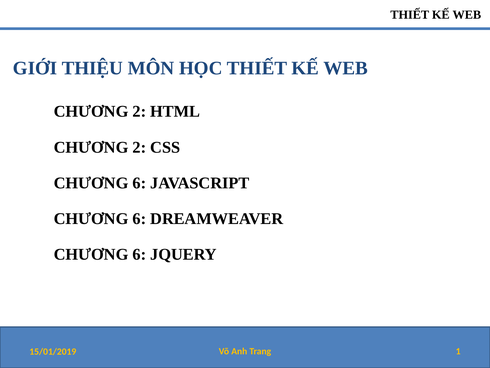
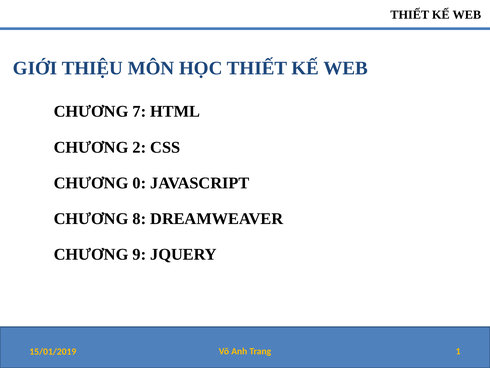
2 at (139, 111): 2 -> 7
6 at (139, 183): 6 -> 0
6 at (139, 219): 6 -> 8
6 at (139, 254): 6 -> 9
